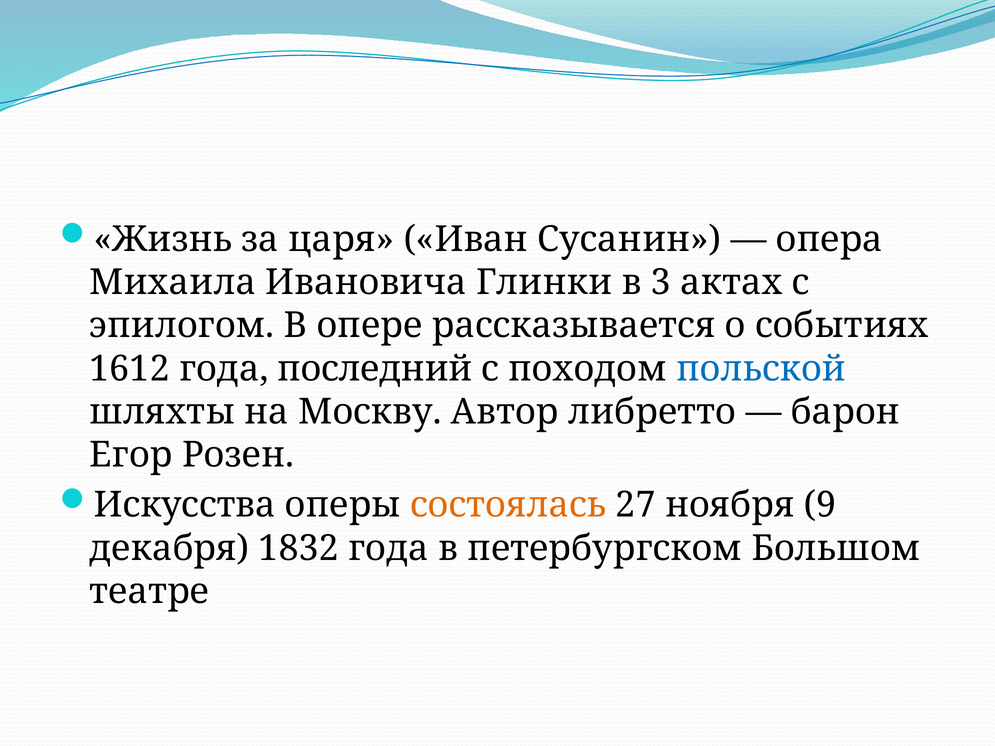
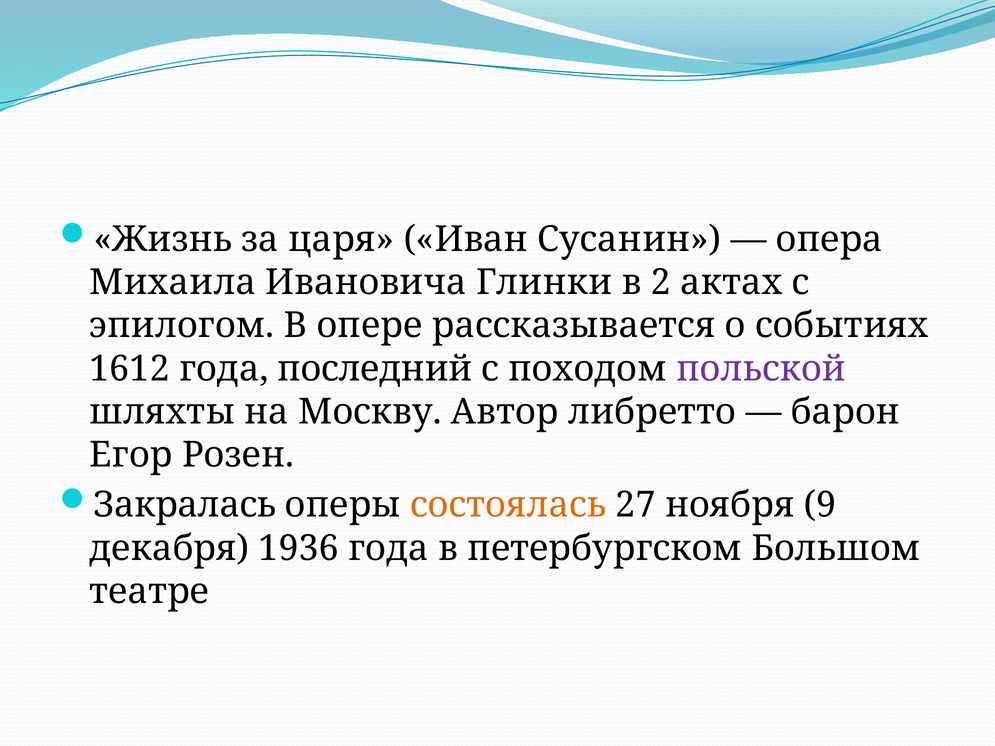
3: 3 -> 2
польской colour: blue -> purple
Искусства: Искусства -> Закралась
1832: 1832 -> 1936
